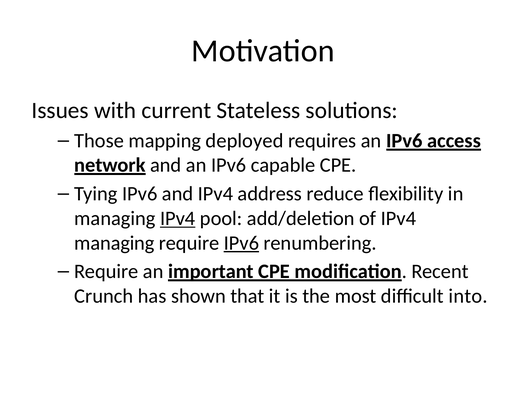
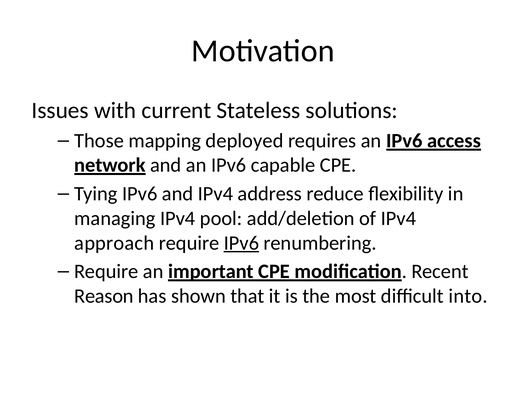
IPv4 at (178, 218) underline: present -> none
managing at (114, 243): managing -> approach
Crunch: Crunch -> Reason
